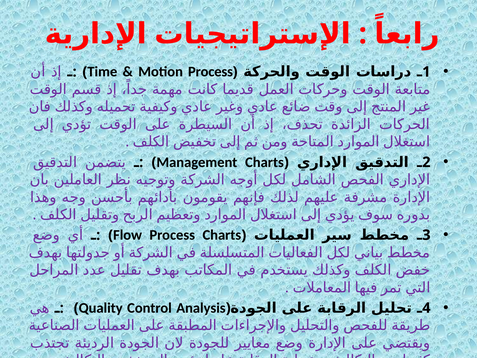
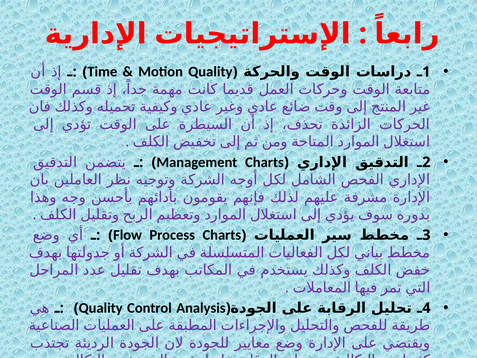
Motion Process: Process -> Quality
